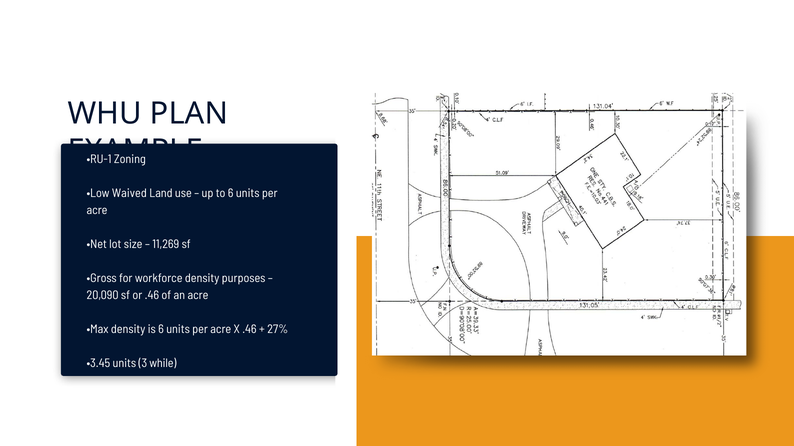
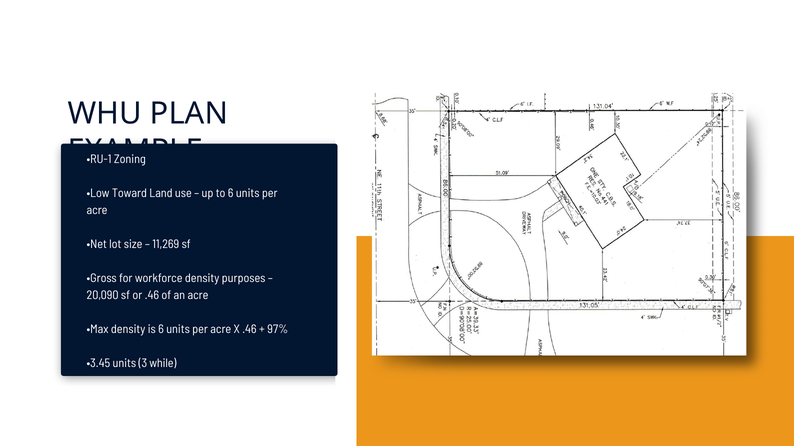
Waived: Waived -> Toward
27%: 27% -> 97%
